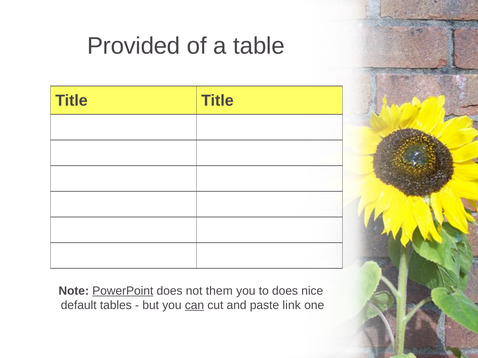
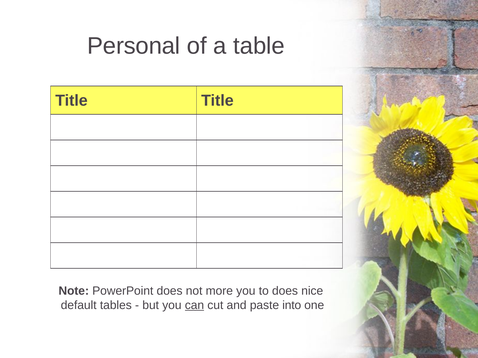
Provided: Provided -> Personal
PowerPoint underline: present -> none
them: them -> more
link: link -> into
